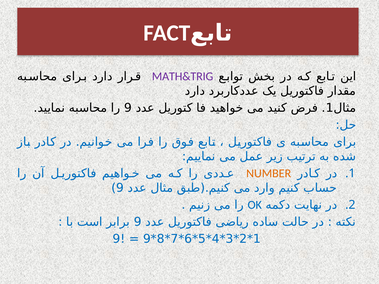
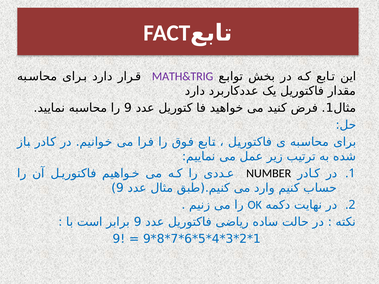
NUMBER colour: orange -> black
